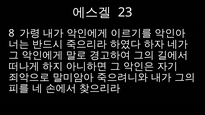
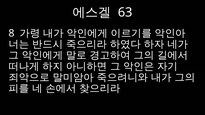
23: 23 -> 63
